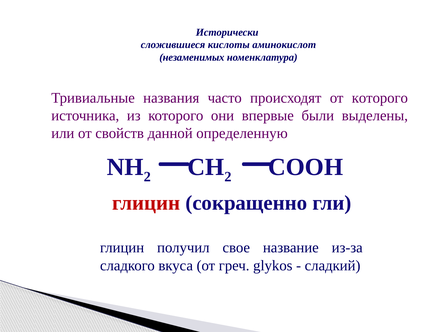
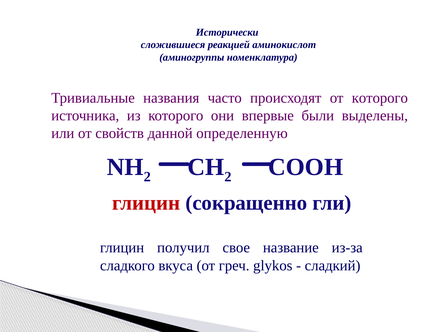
кислоты: кислоты -> реакцией
незаменимых: незаменимых -> аминогруппы
